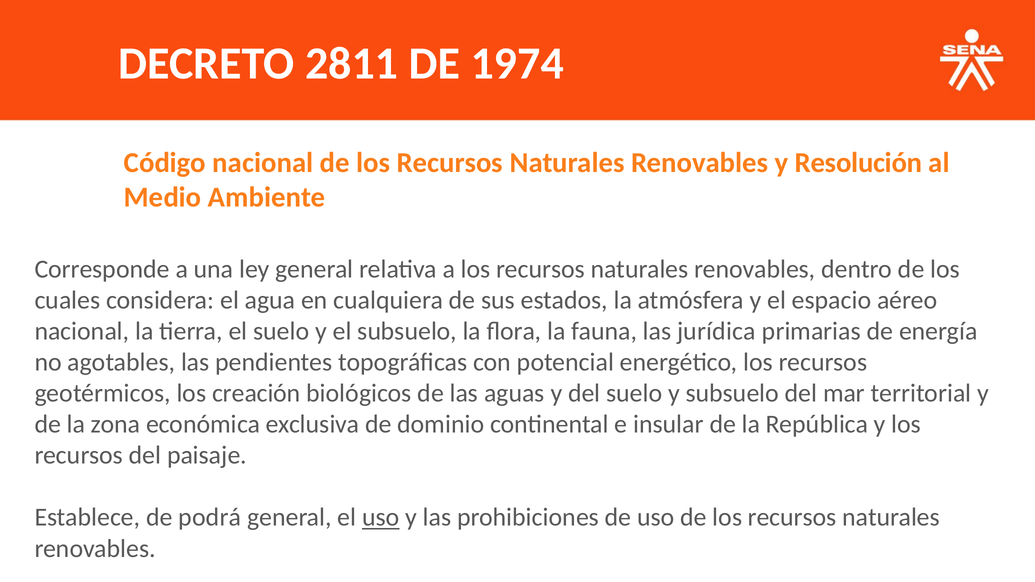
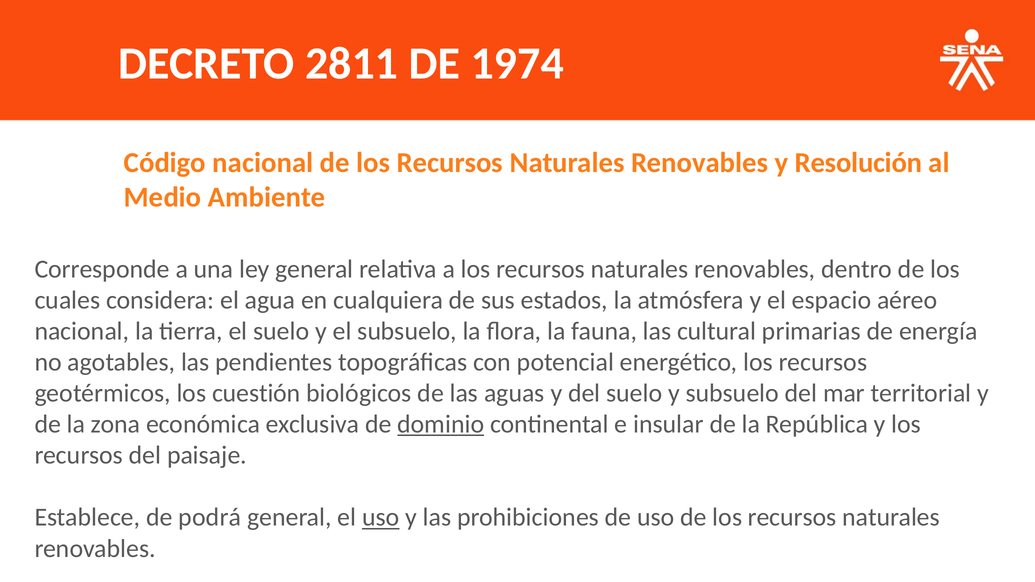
jurídica: jurídica -> cultural
creación: creación -> cuestión
dominio underline: none -> present
